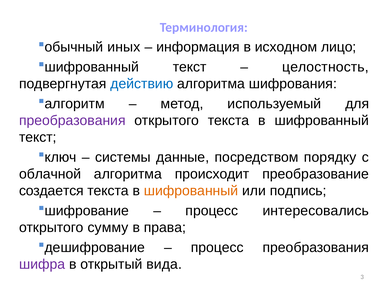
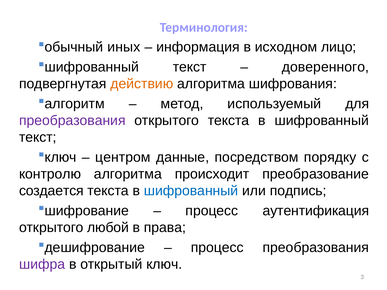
целостность: целостность -> доверенного
действию colour: blue -> orange
системы: системы -> центром
облачной: облачной -> контролю
шифрованный at (191, 191) colour: orange -> blue
интересовались: интересовались -> аутентификация
сумму: сумму -> любой
вида: вида -> ключ
